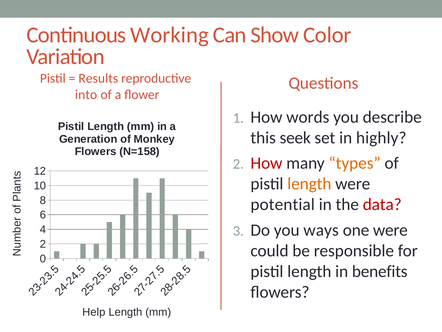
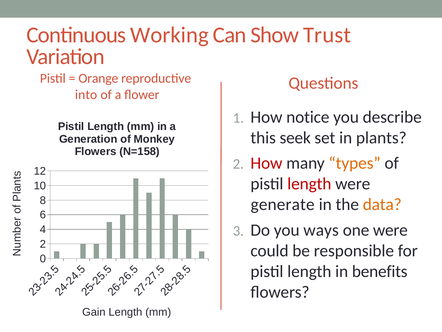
Color: Color -> Trust
Results: Results -> Orange
words: words -> notice
highly: highly -> plants
length at (309, 184) colour: orange -> red
potential: potential -> generate
data colour: red -> orange
Help: Help -> Gain
